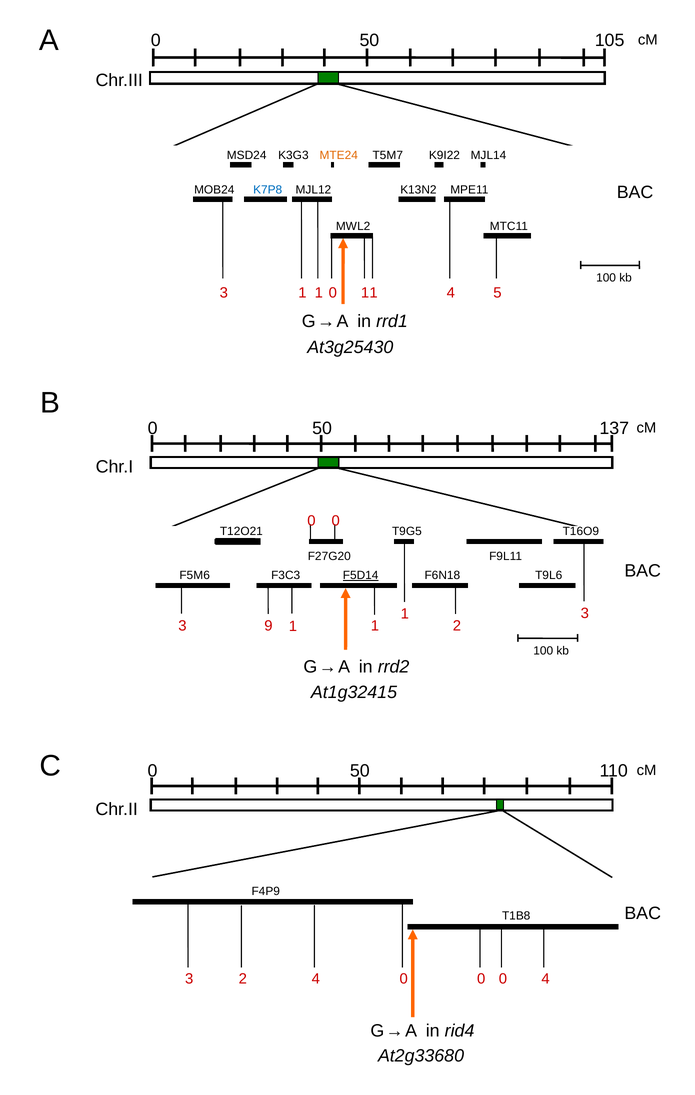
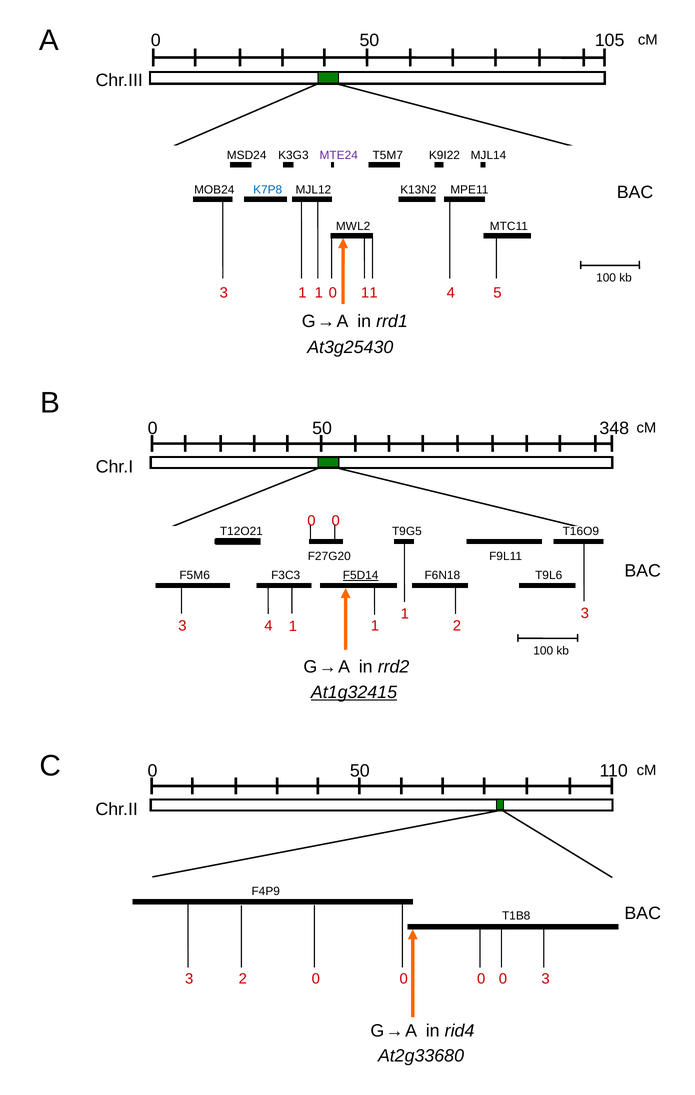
MTE24 colour: orange -> purple
137: 137 -> 348
3 9: 9 -> 4
At1g32415 underline: none -> present
2 4: 4 -> 0
0 4: 4 -> 3
